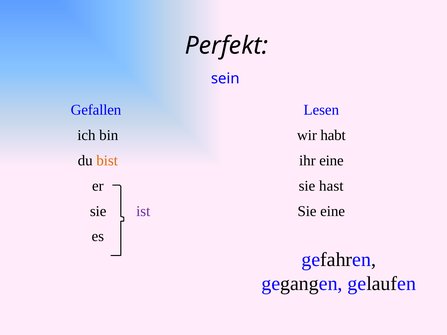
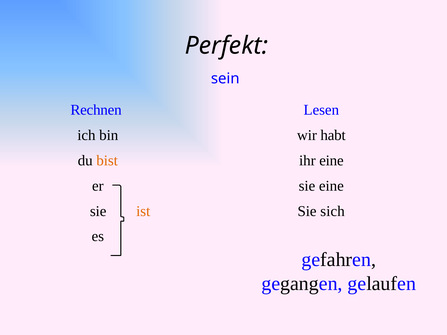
Gefallen: Gefallen -> Rechnen
sie hast: hast -> eine
ist colour: purple -> orange
Sie eine: eine -> sich
